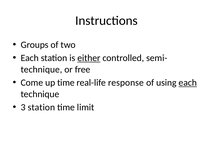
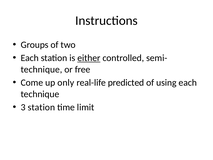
up time: time -> only
response: response -> predicted
each at (188, 83) underline: present -> none
